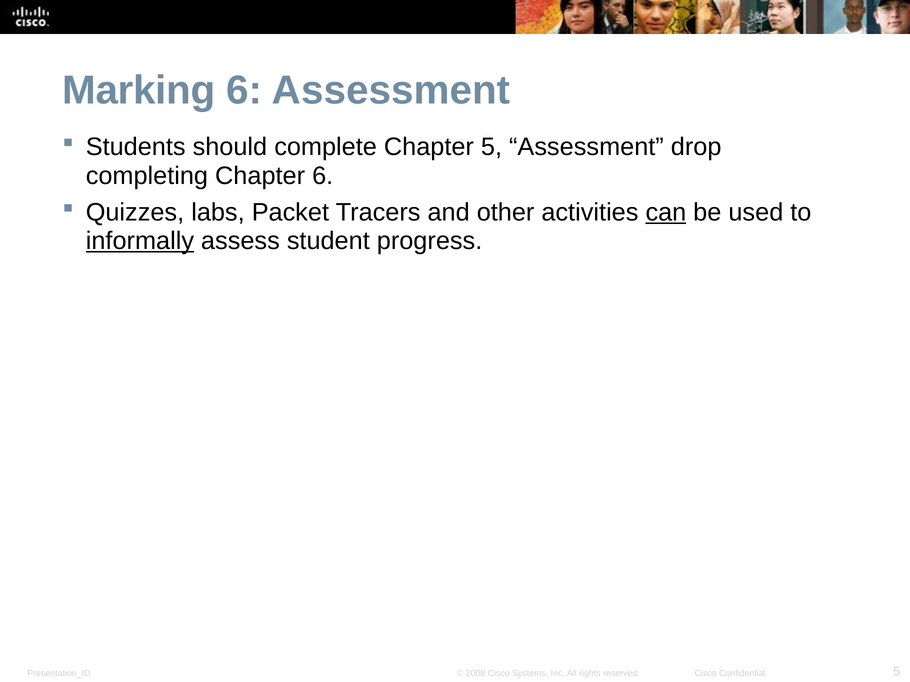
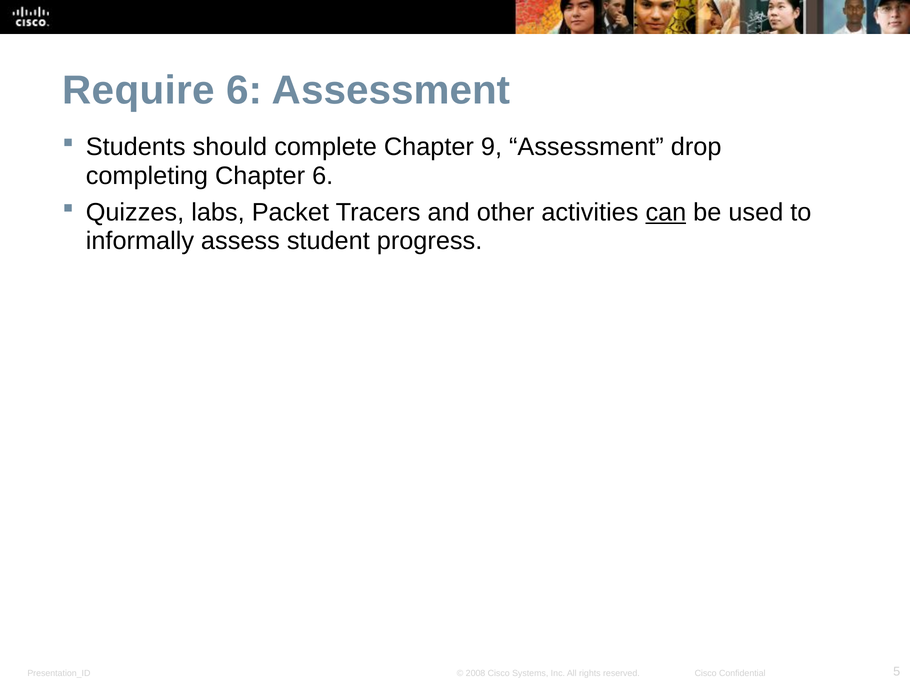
Marking: Marking -> Require
Chapter 5: 5 -> 9
informally underline: present -> none
